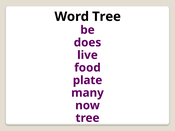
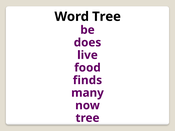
plate: plate -> finds
